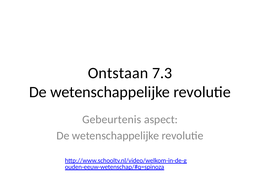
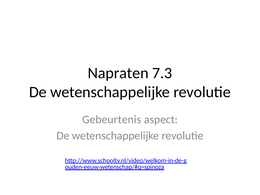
Ontstaan: Ontstaan -> Napraten
